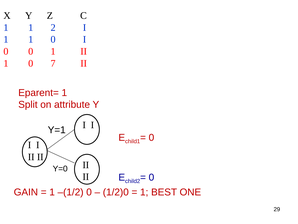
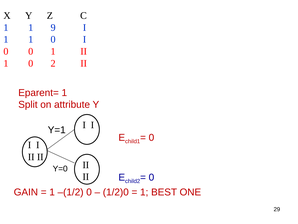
2: 2 -> 9
7: 7 -> 2
